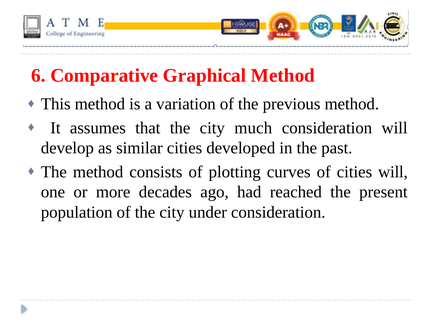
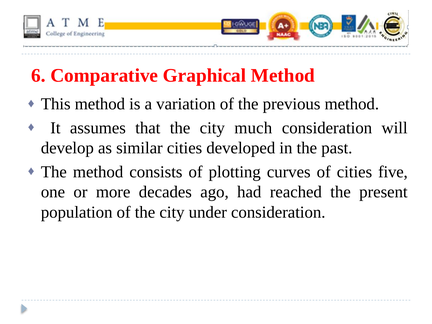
cities will: will -> five
